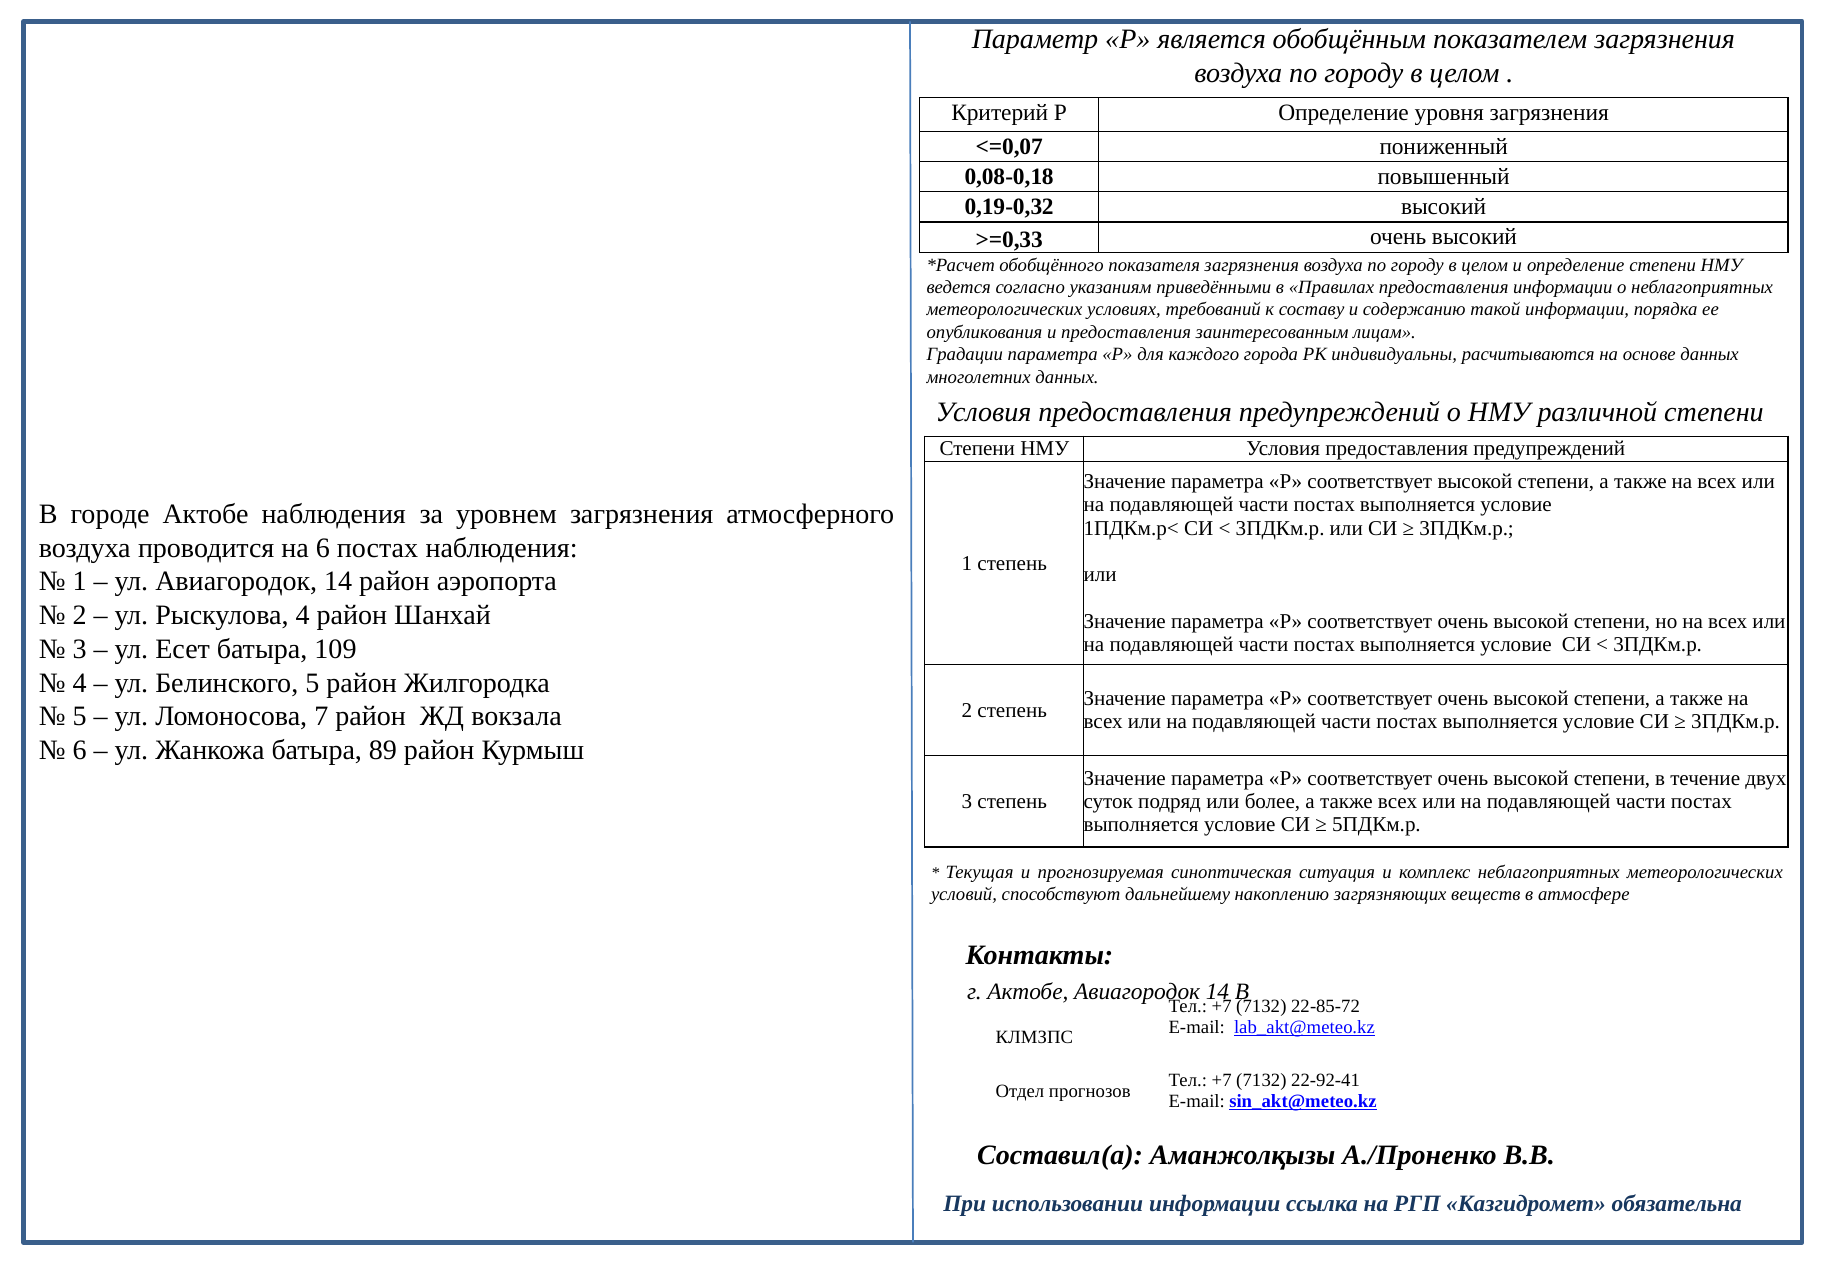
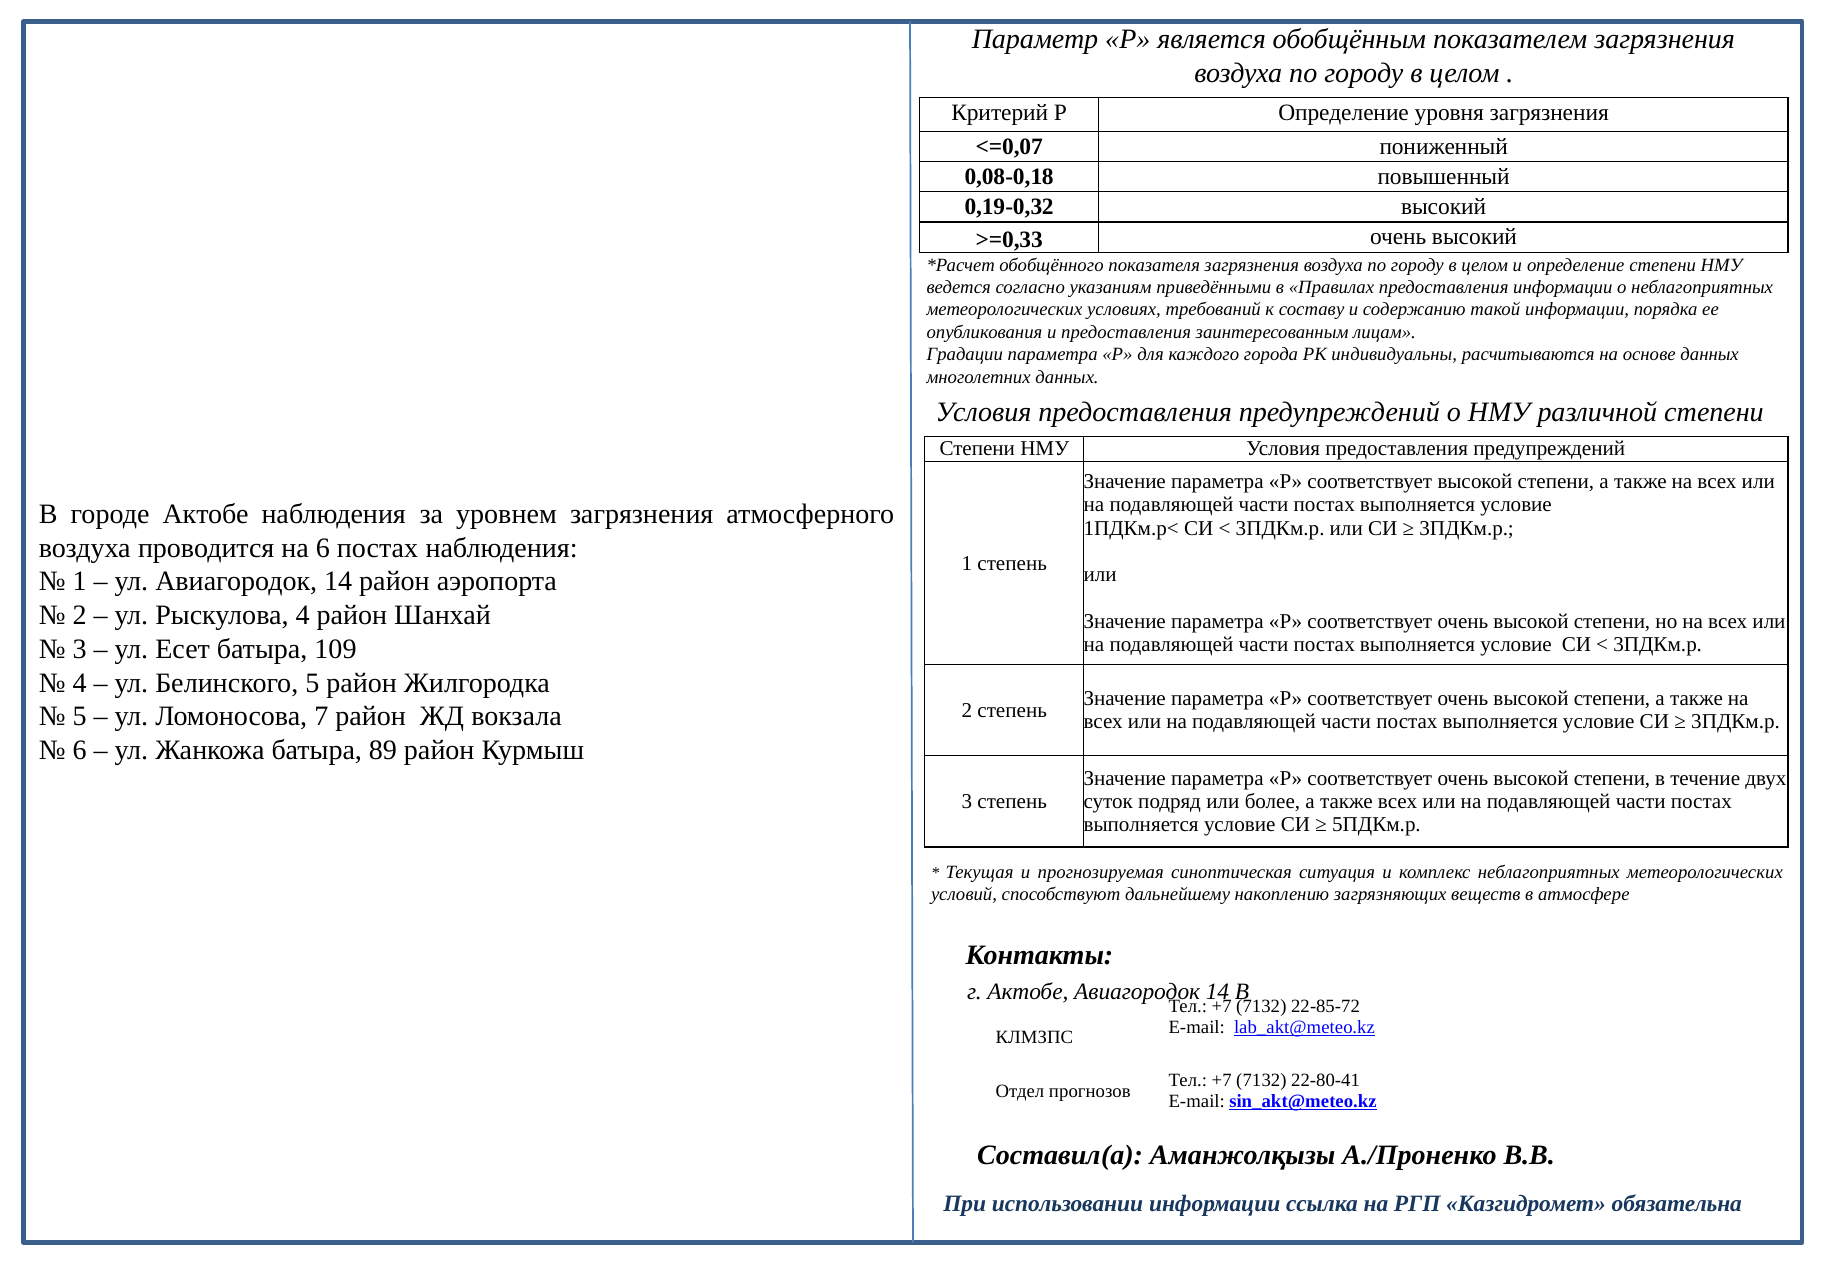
22-92-41: 22-92-41 -> 22-80-41
